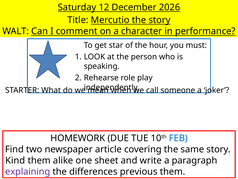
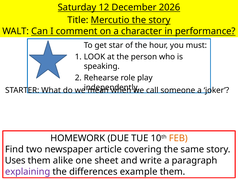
FEB colour: blue -> orange
Kind: Kind -> Uses
previous: previous -> example
